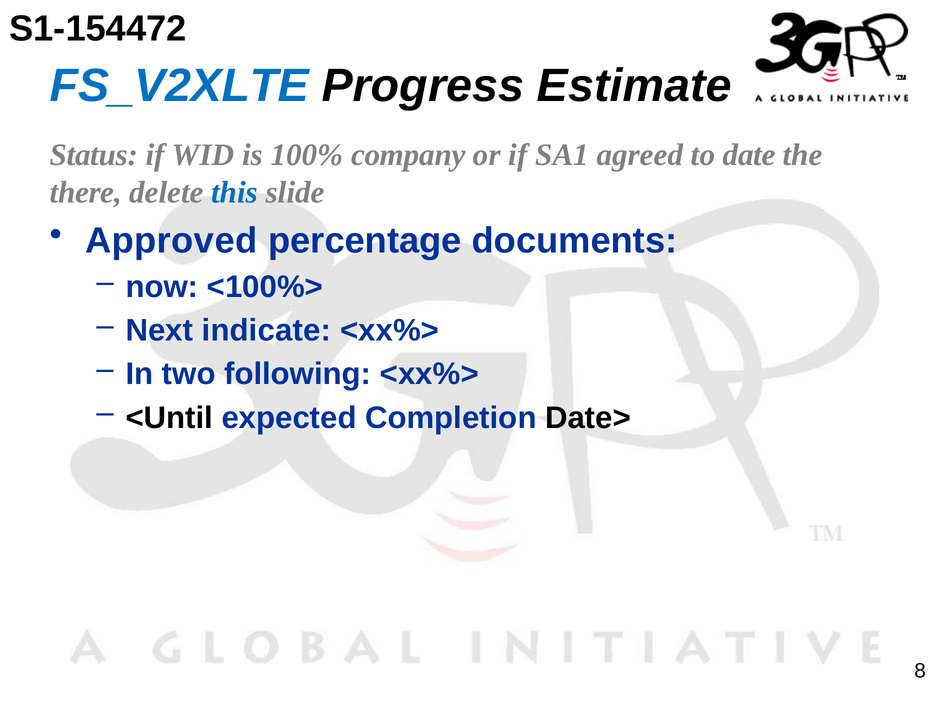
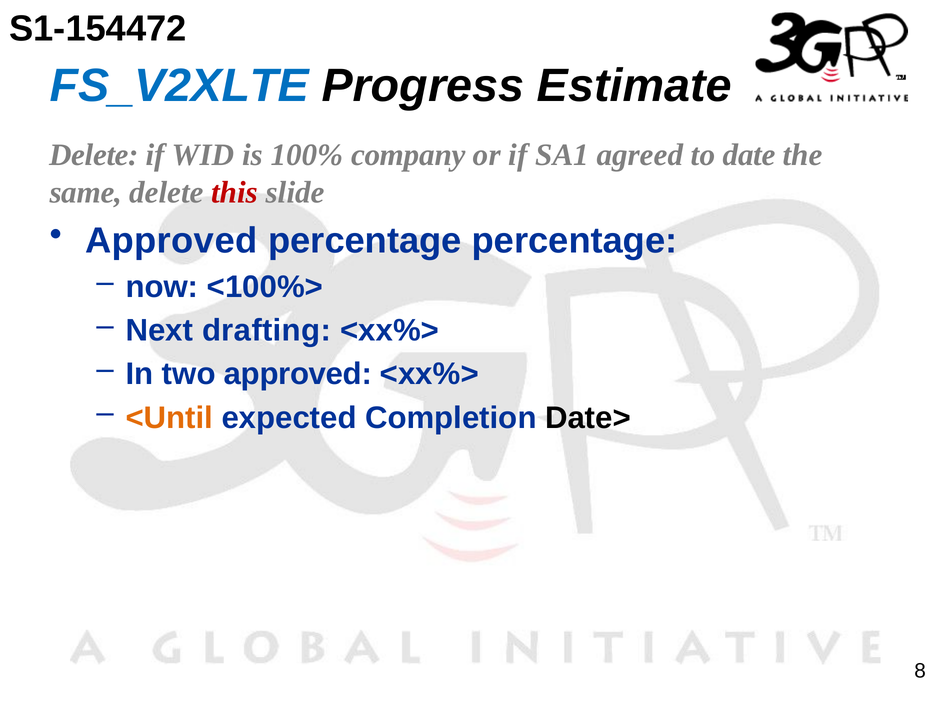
Status at (94, 155): Status -> Delete
there: there -> same
this colour: blue -> red
percentage documents: documents -> percentage
indicate: indicate -> drafting
two following: following -> approved
<Until colour: black -> orange
